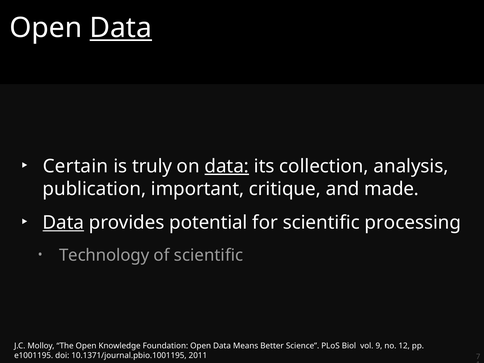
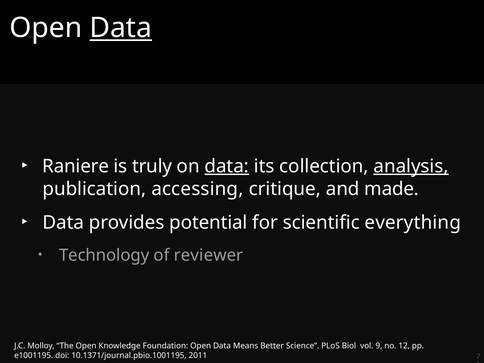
Certain: Certain -> Raniere
analysis underline: none -> present
important: important -> accessing
Data at (63, 223) underline: present -> none
processing: processing -> everything
of scientific: scientific -> reviewer
